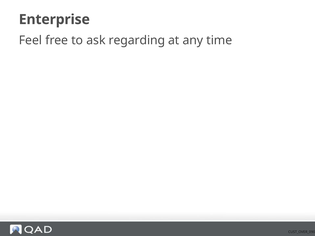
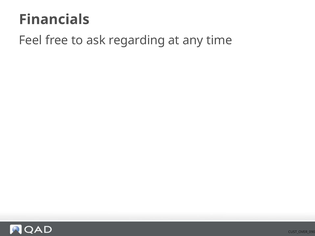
Enterprise: Enterprise -> Financials
